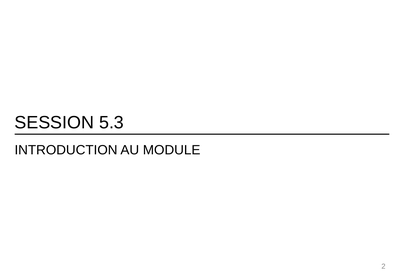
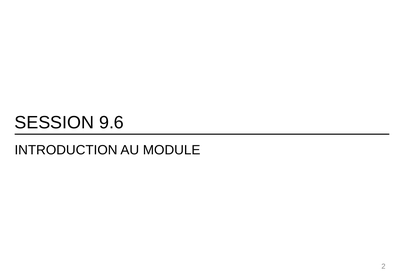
5.3: 5.3 -> 9.6
